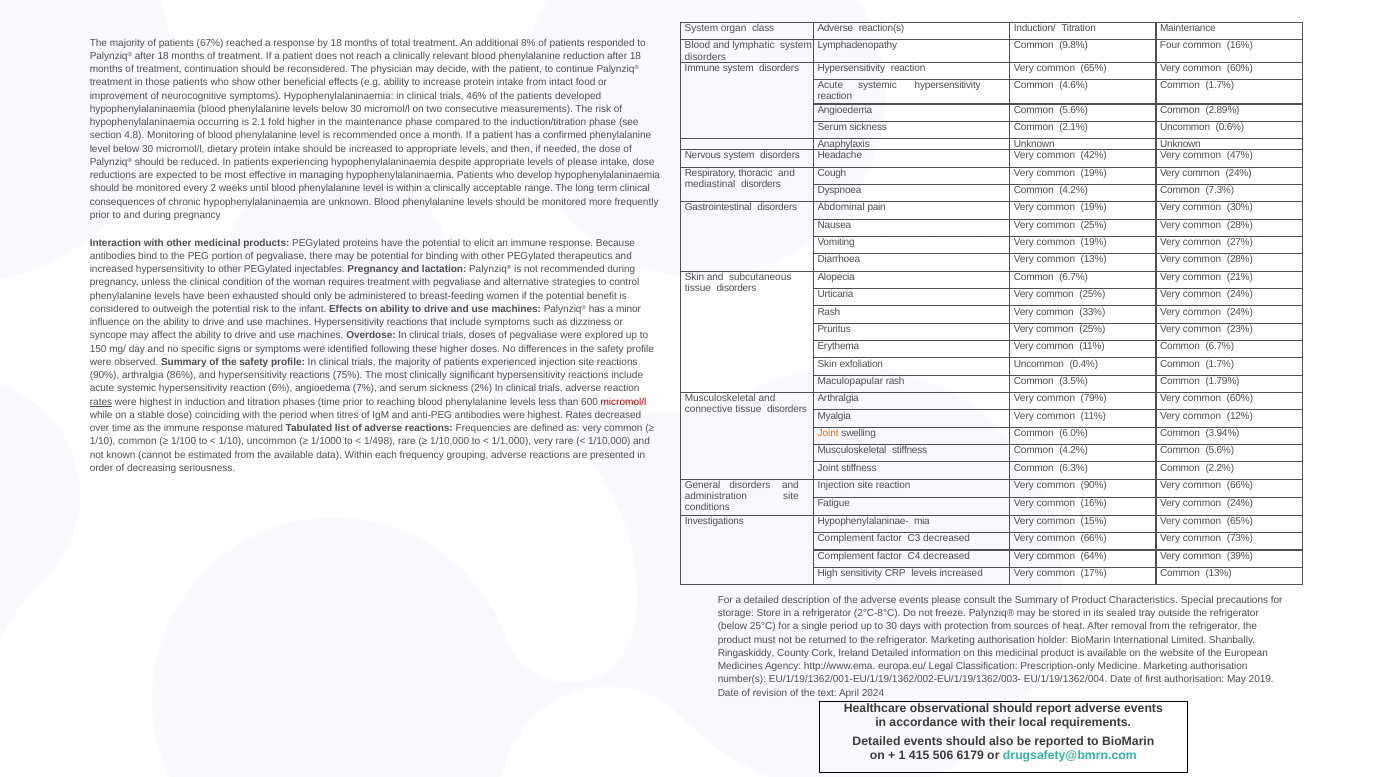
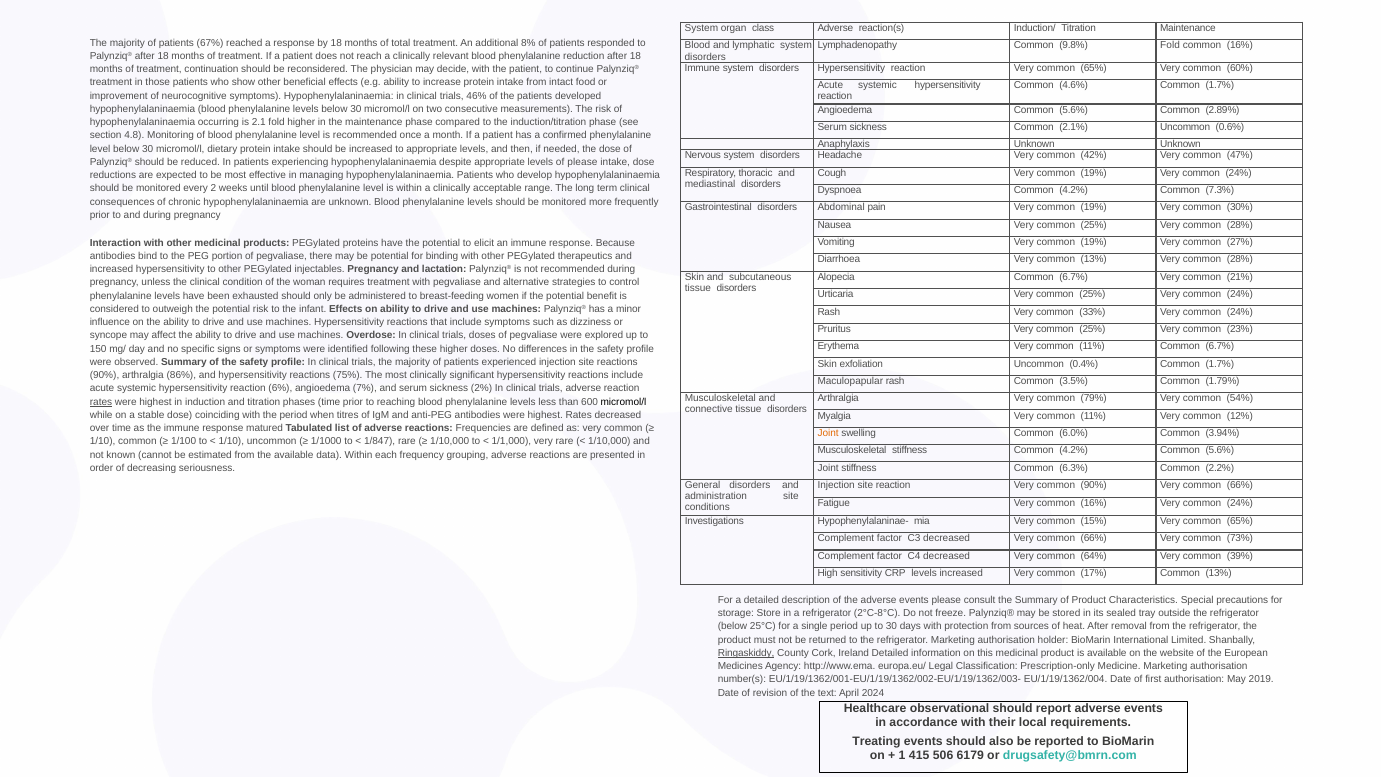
9.8% Four: Four -> Fold
79% Very common 60%: 60% -> 54%
micromol/l at (623, 402) colour: red -> black
1/498: 1/498 -> 1/847
Ringaskiddy underline: none -> present
Detailed at (876, 741): Detailed -> Treating
